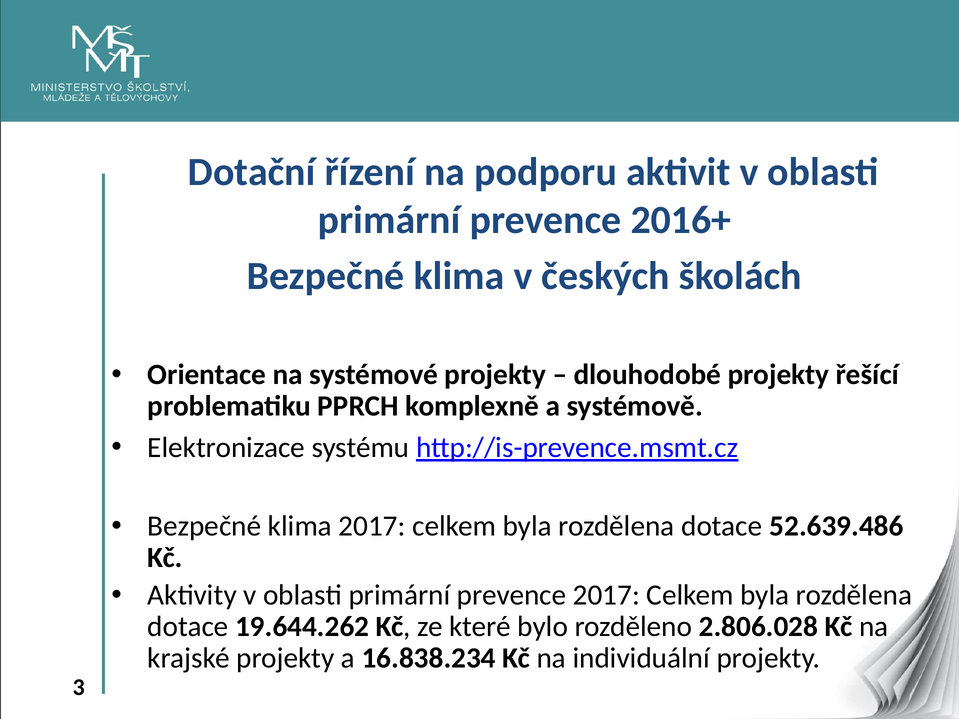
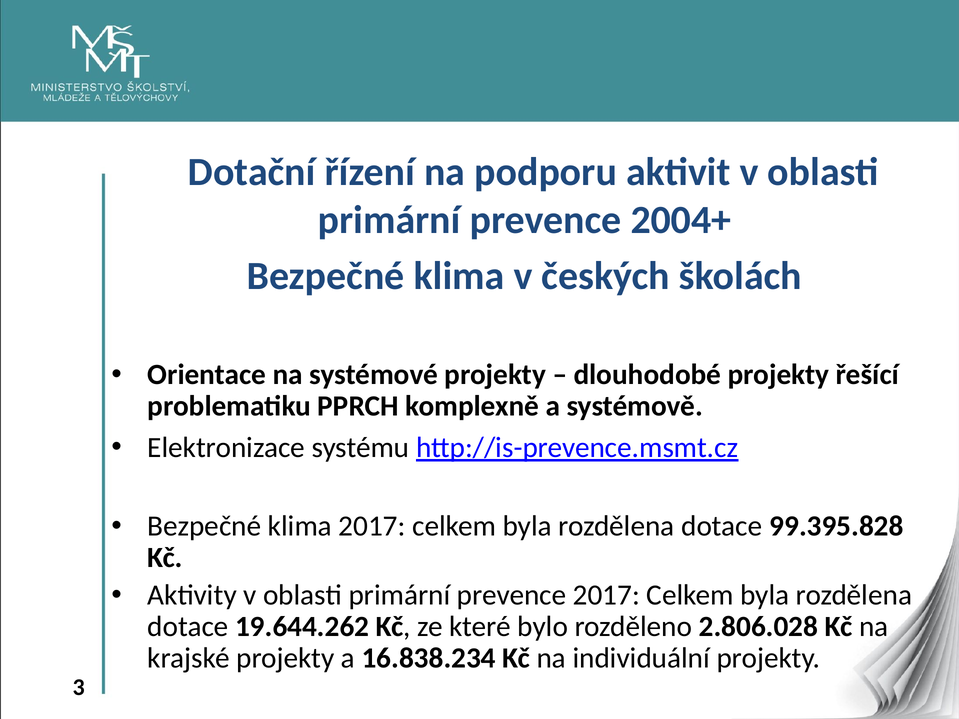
2016+: 2016+ -> 2004+
52.639.486: 52.639.486 -> 99.395.828
